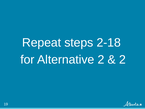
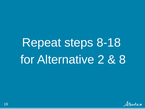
2-18: 2-18 -> 8-18
2 at (122, 59): 2 -> 8
